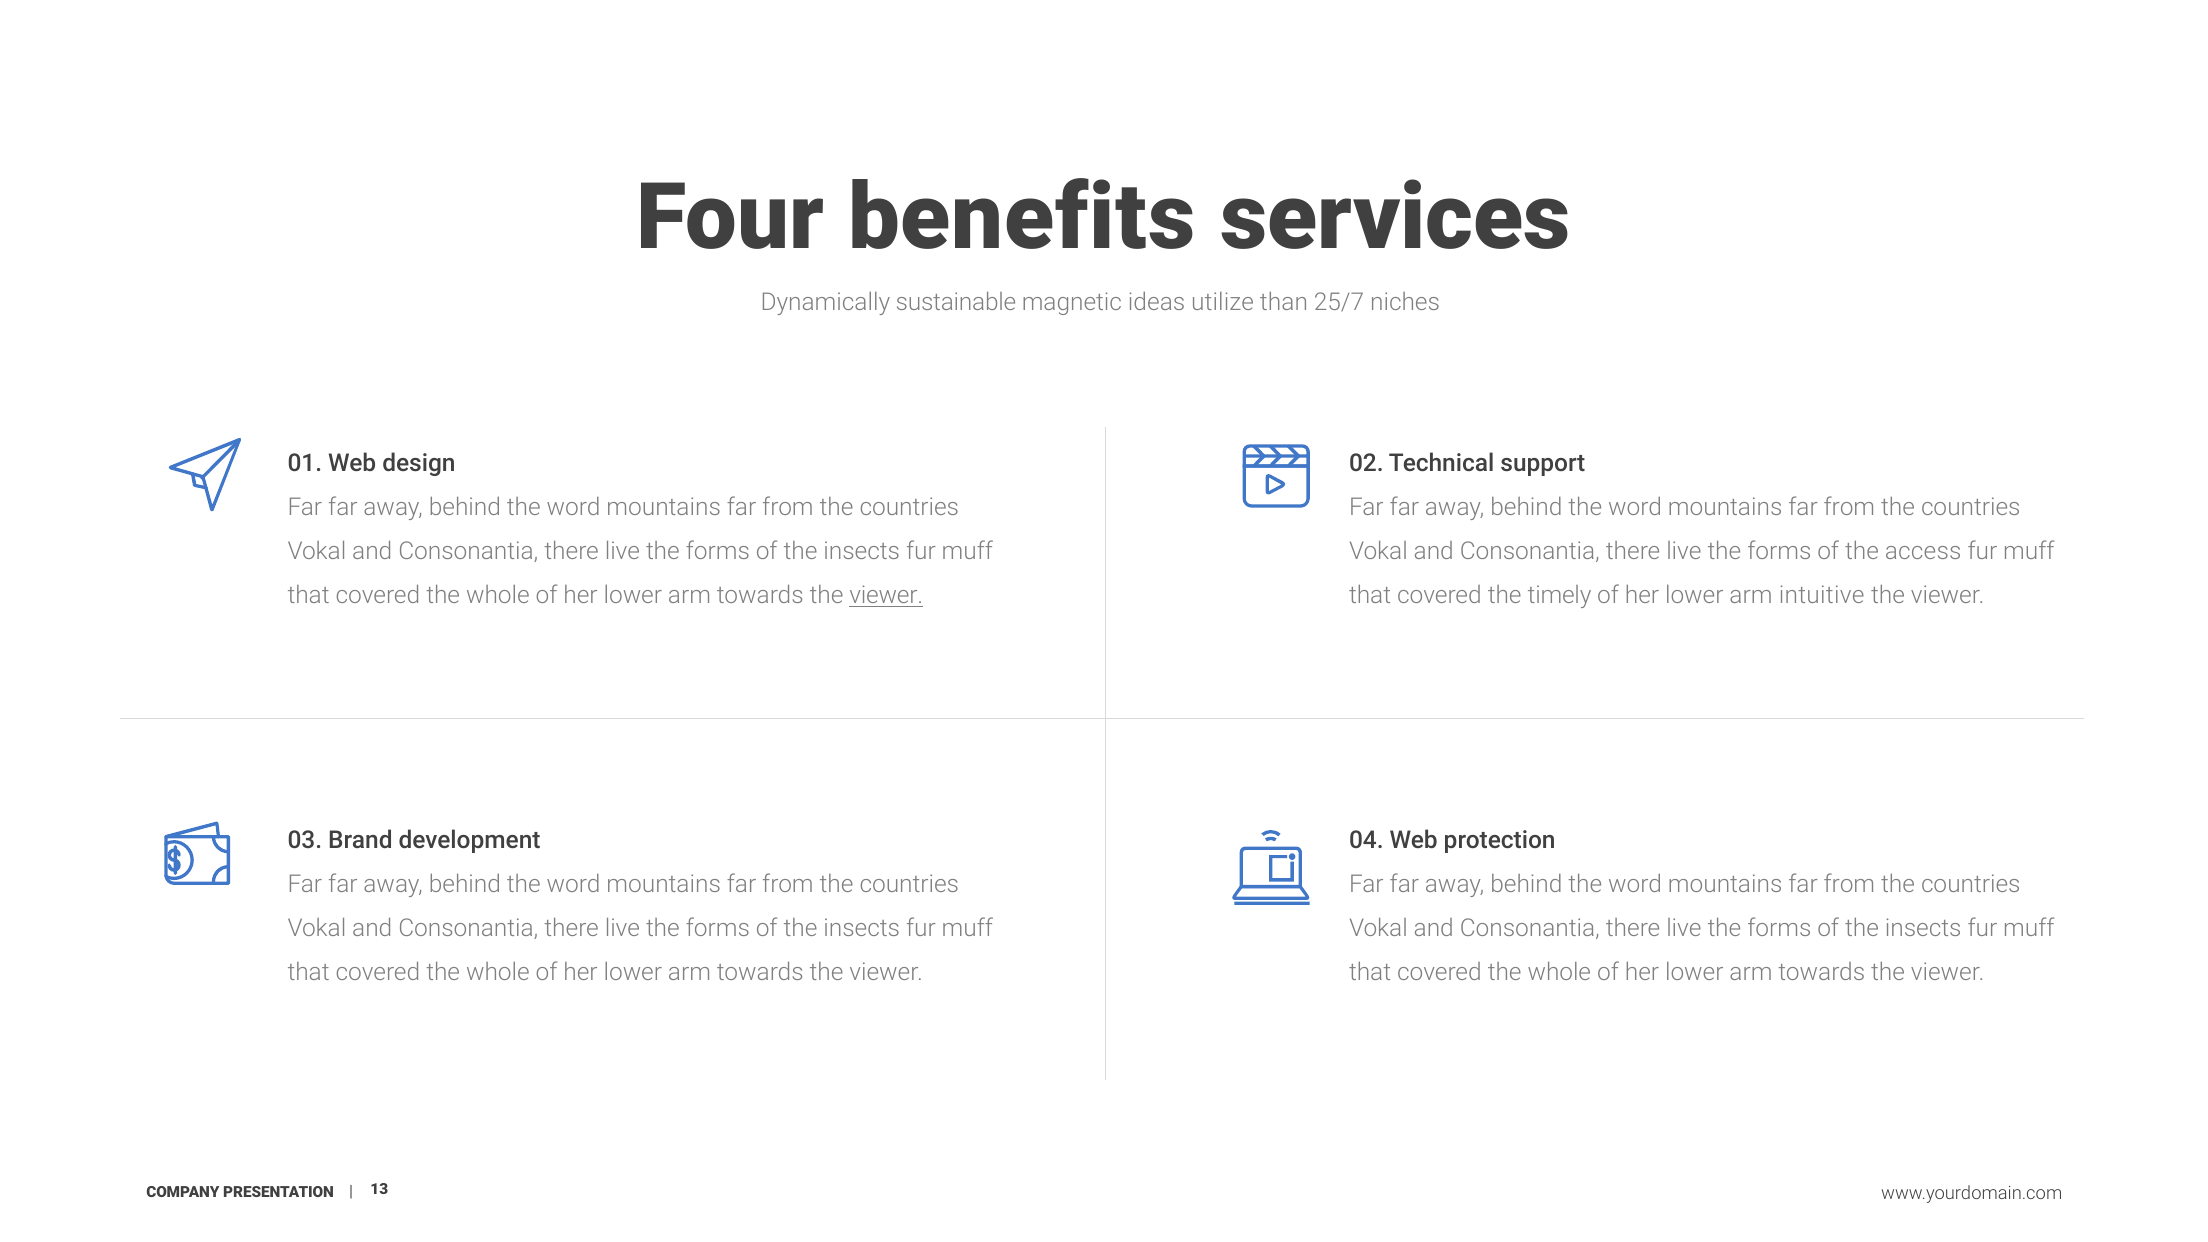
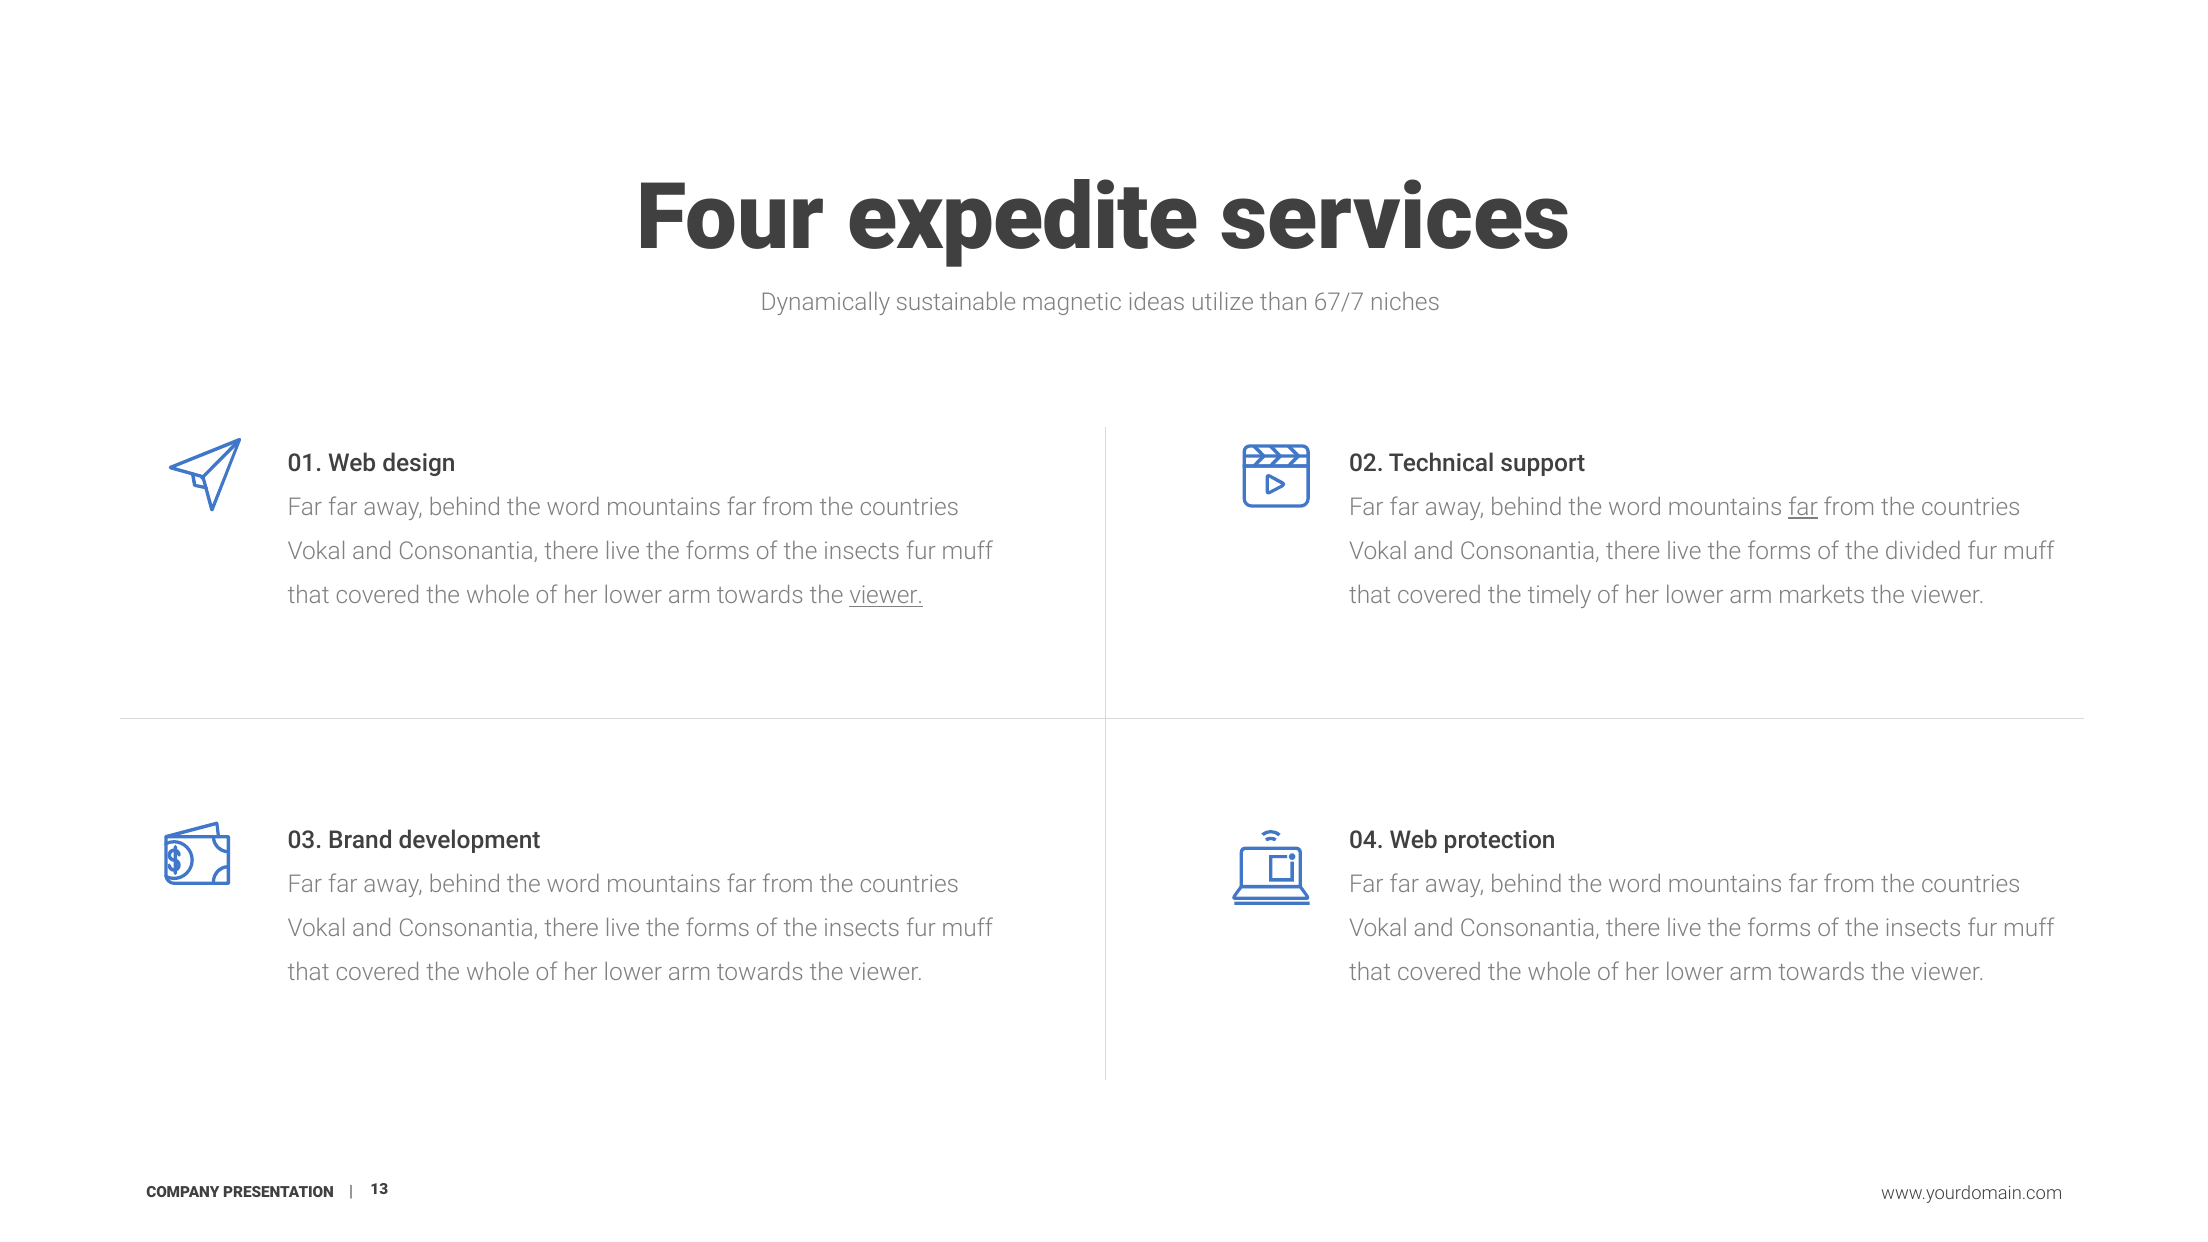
benefits: benefits -> expedite
25/7: 25/7 -> 67/7
far at (1803, 508) underline: none -> present
access: access -> divided
intuitive: intuitive -> markets
